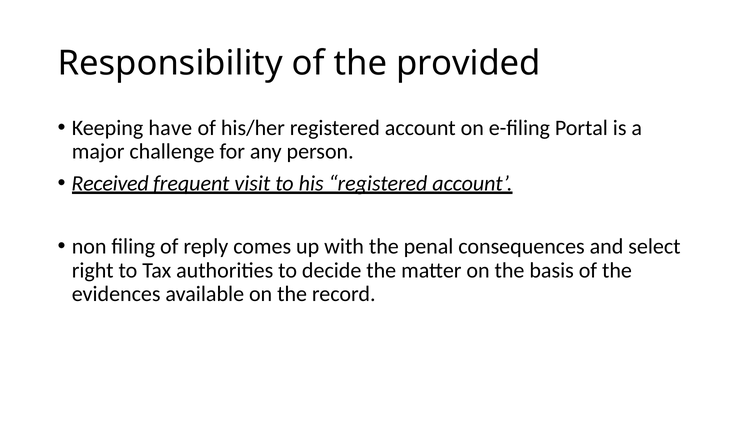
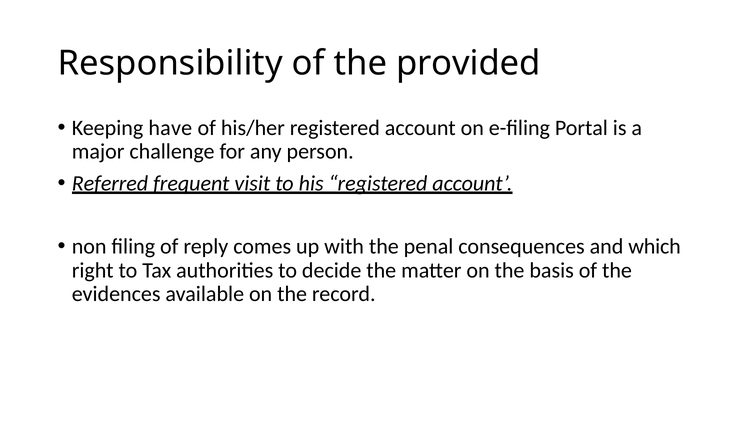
Received: Received -> Referred
select: select -> which
